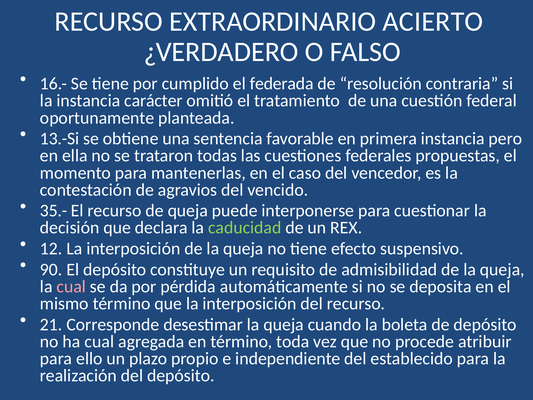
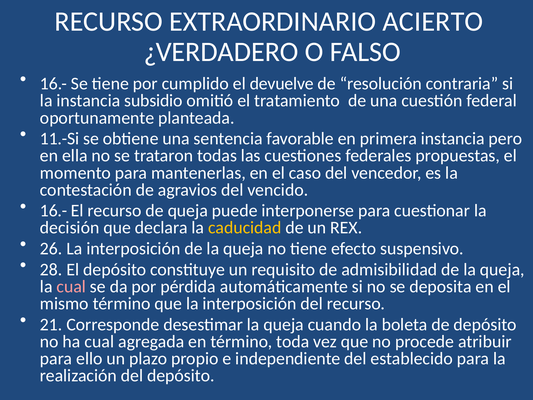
federada: federada -> devuelve
carácter: carácter -> subsidio
13.-Si: 13.-Si -> 11.-Si
35.- at (54, 211): 35.- -> 16.-
caducidad colour: light green -> yellow
12: 12 -> 26
90: 90 -> 28
